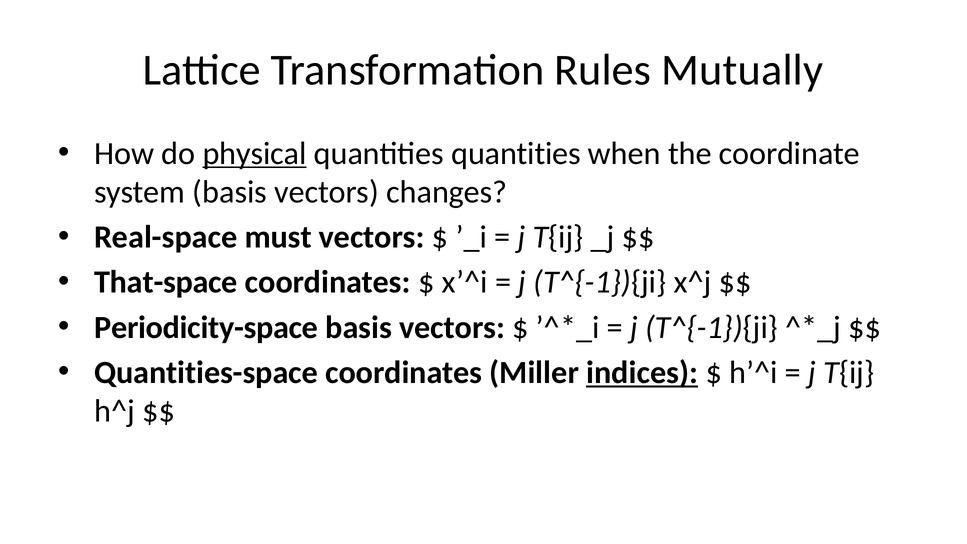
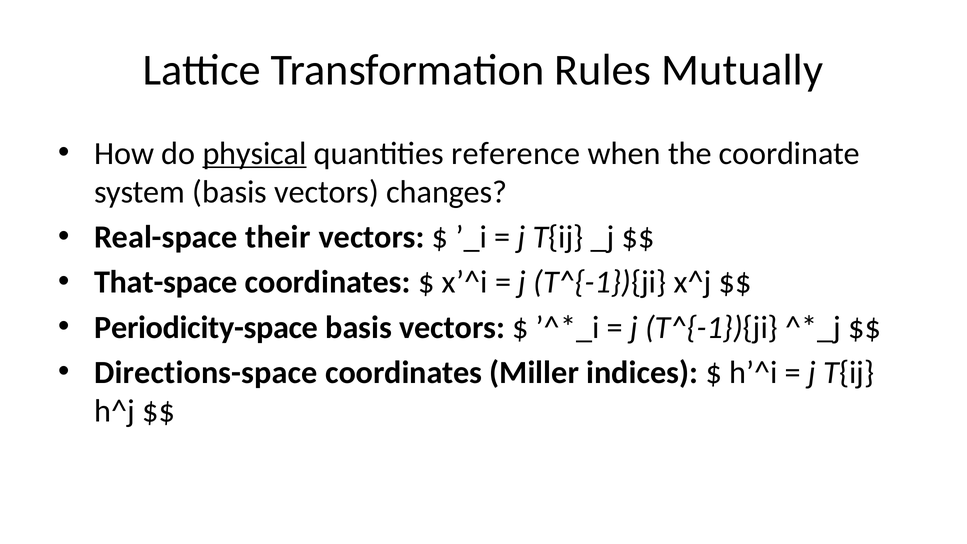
quantities quantities: quantities -> reference
must: must -> their
Quantities-space: Quantities-space -> Directions-space
indices underline: present -> none
